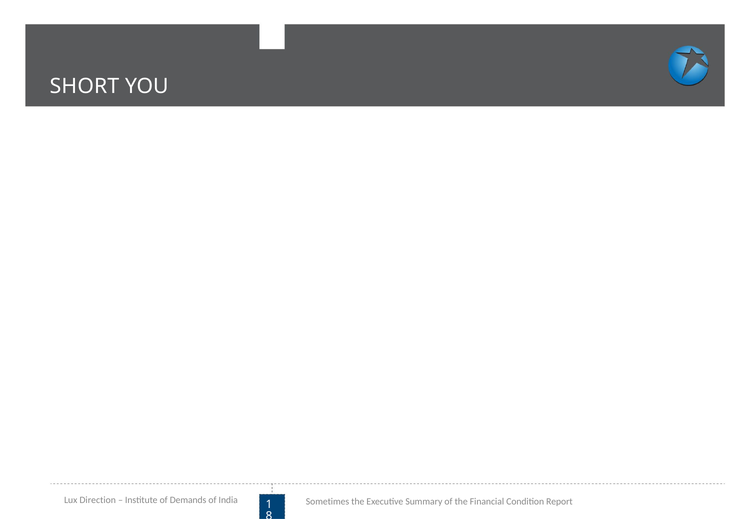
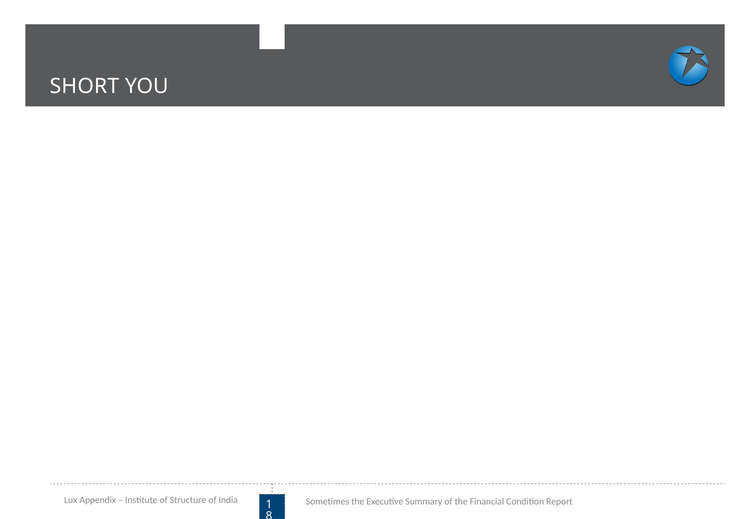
Direction: Direction -> Appendix
Demands: Demands -> Structure
